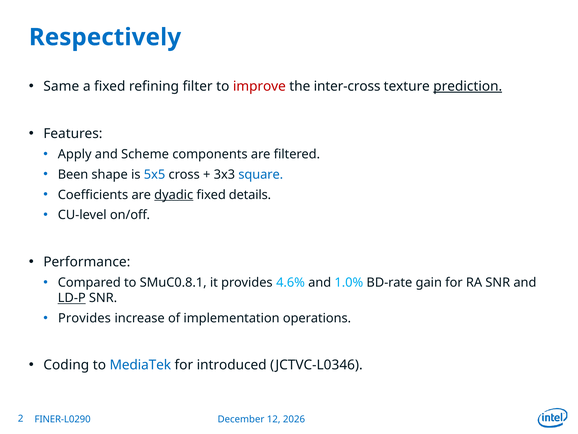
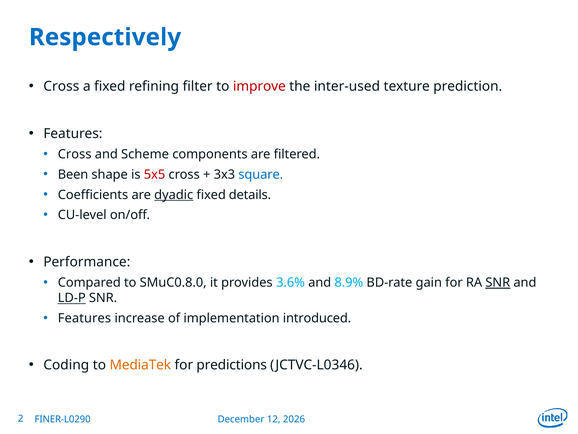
Same at (61, 86): Same -> Cross
inter-cross: inter-cross -> inter-used
prediction underline: present -> none
Apply at (75, 154): Apply -> Cross
5x5 colour: blue -> red
SMuC0.8.1: SMuC0.8.1 -> SMuC0.8.0
4.6%: 4.6% -> 3.6%
1.0%: 1.0% -> 8.9%
SNR at (498, 282) underline: none -> present
Provides at (84, 318): Provides -> Features
operations: operations -> introduced
MediaTek colour: blue -> orange
introduced: introduced -> predictions
